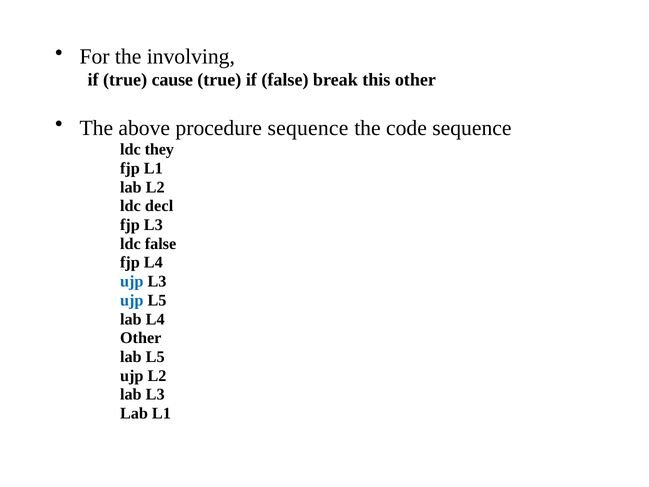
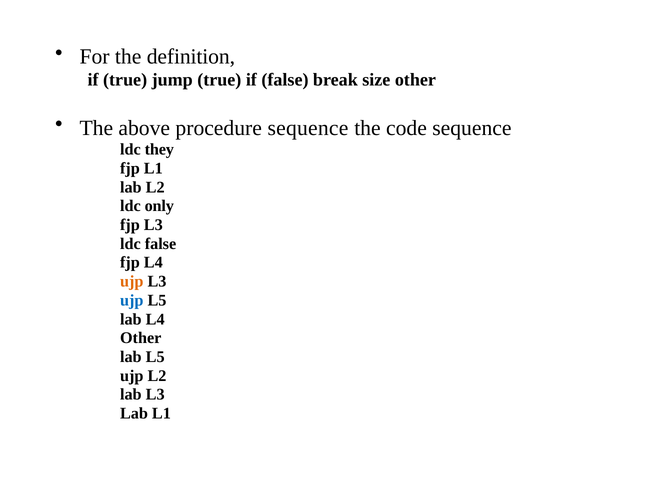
involving: involving -> definition
cause: cause -> jump
this: this -> size
decl: decl -> only
ujp at (132, 281) colour: blue -> orange
